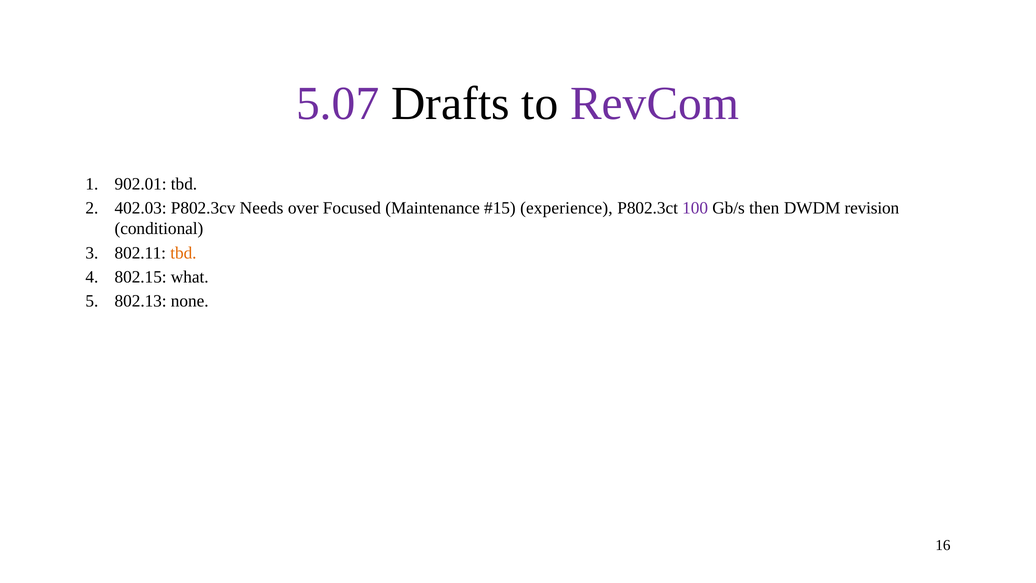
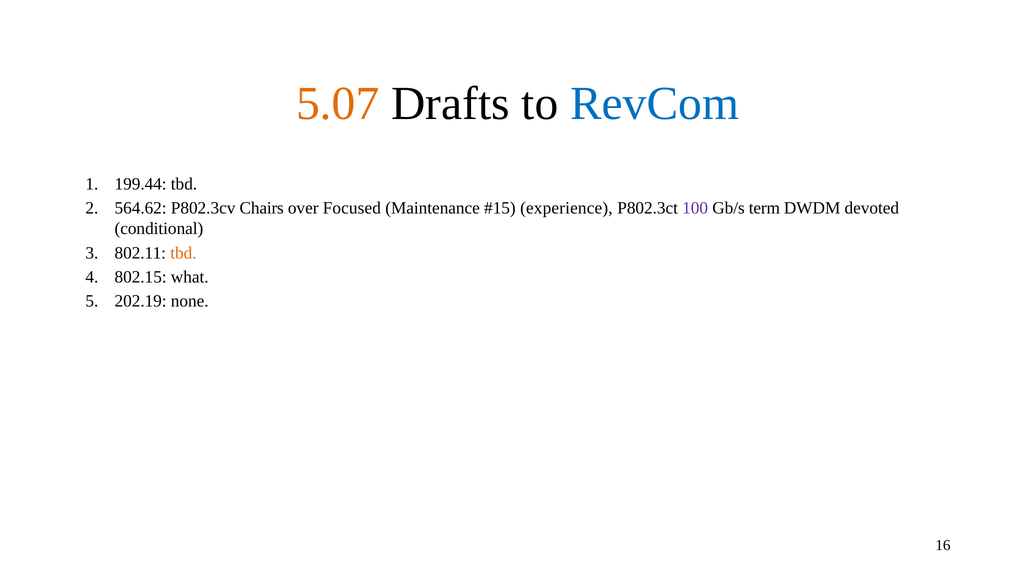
5.07 colour: purple -> orange
RevCom colour: purple -> blue
902.01: 902.01 -> 199.44
402.03: 402.03 -> 564.62
Needs: Needs -> Chairs
then: then -> term
revision: revision -> devoted
802.13: 802.13 -> 202.19
